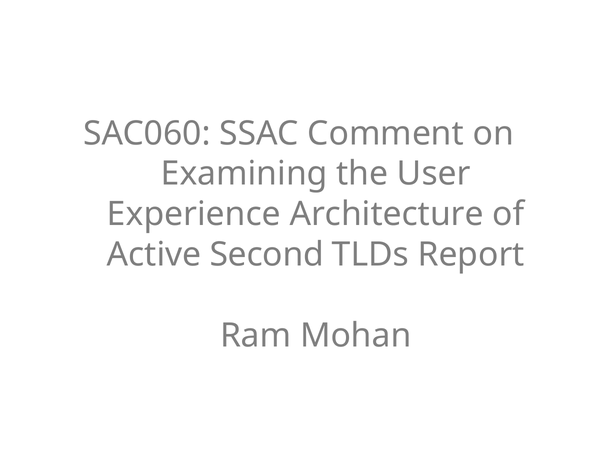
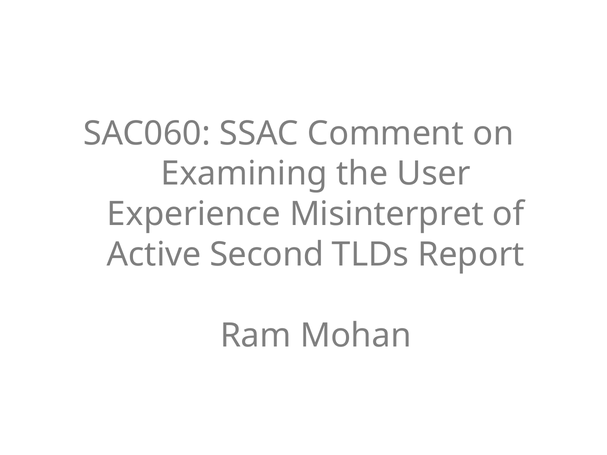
Architecture: Architecture -> Misinterpret
